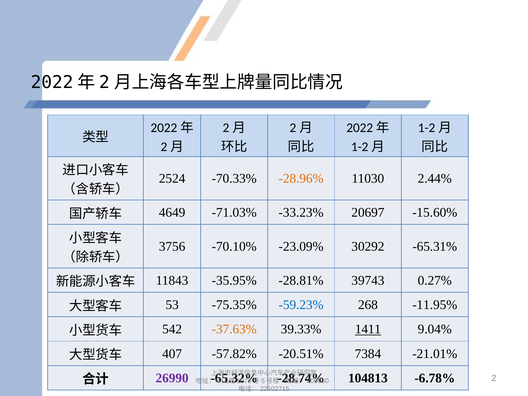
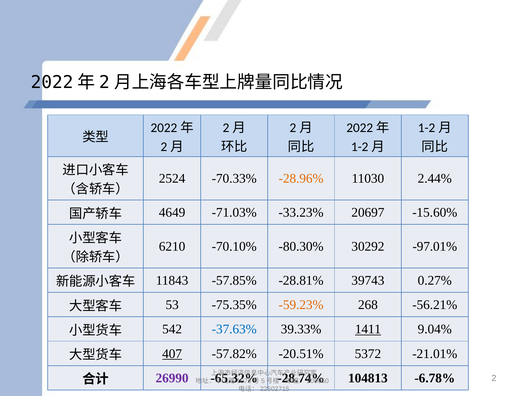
3756: 3756 -> 6210
-23.09%: -23.09% -> -80.30%
-65.31%: -65.31% -> -97.01%
-35.95%: -35.95% -> -57.85%
-59.23% colour: blue -> orange
-11.95%: -11.95% -> -56.21%
-37.63% colour: orange -> blue
407 underline: none -> present
7384: 7384 -> 5372
